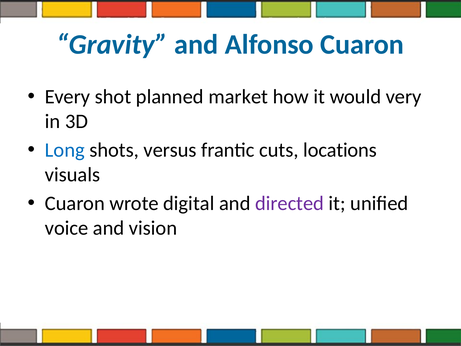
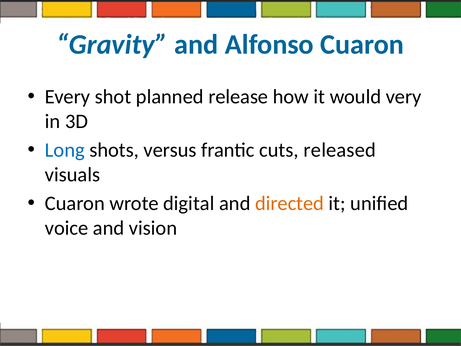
market: market -> release
locations: locations -> released
directed colour: purple -> orange
